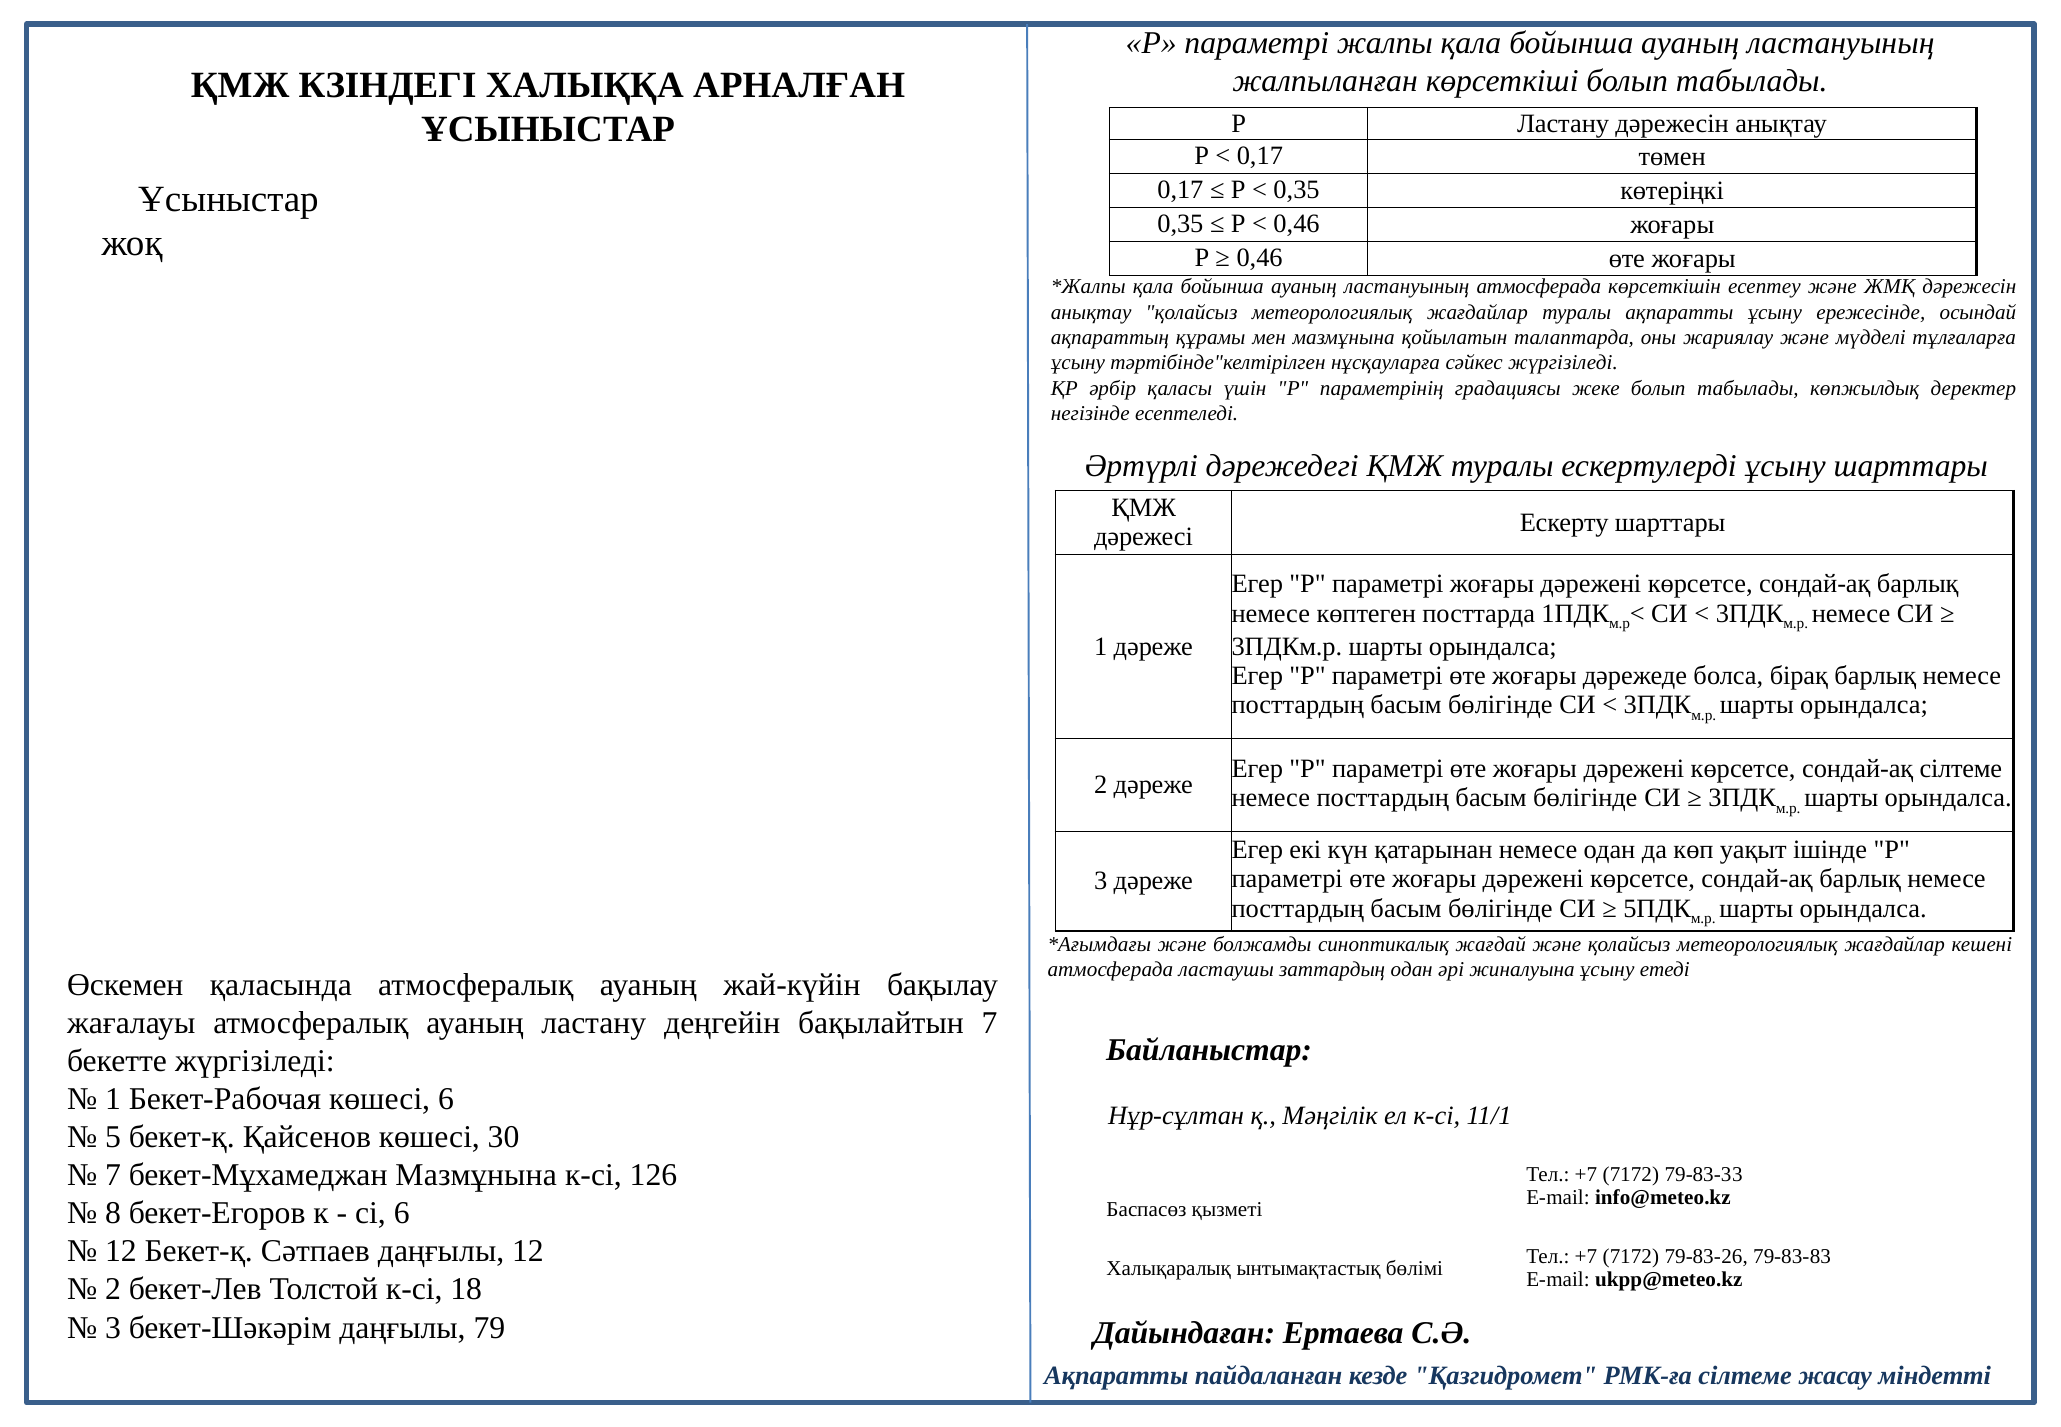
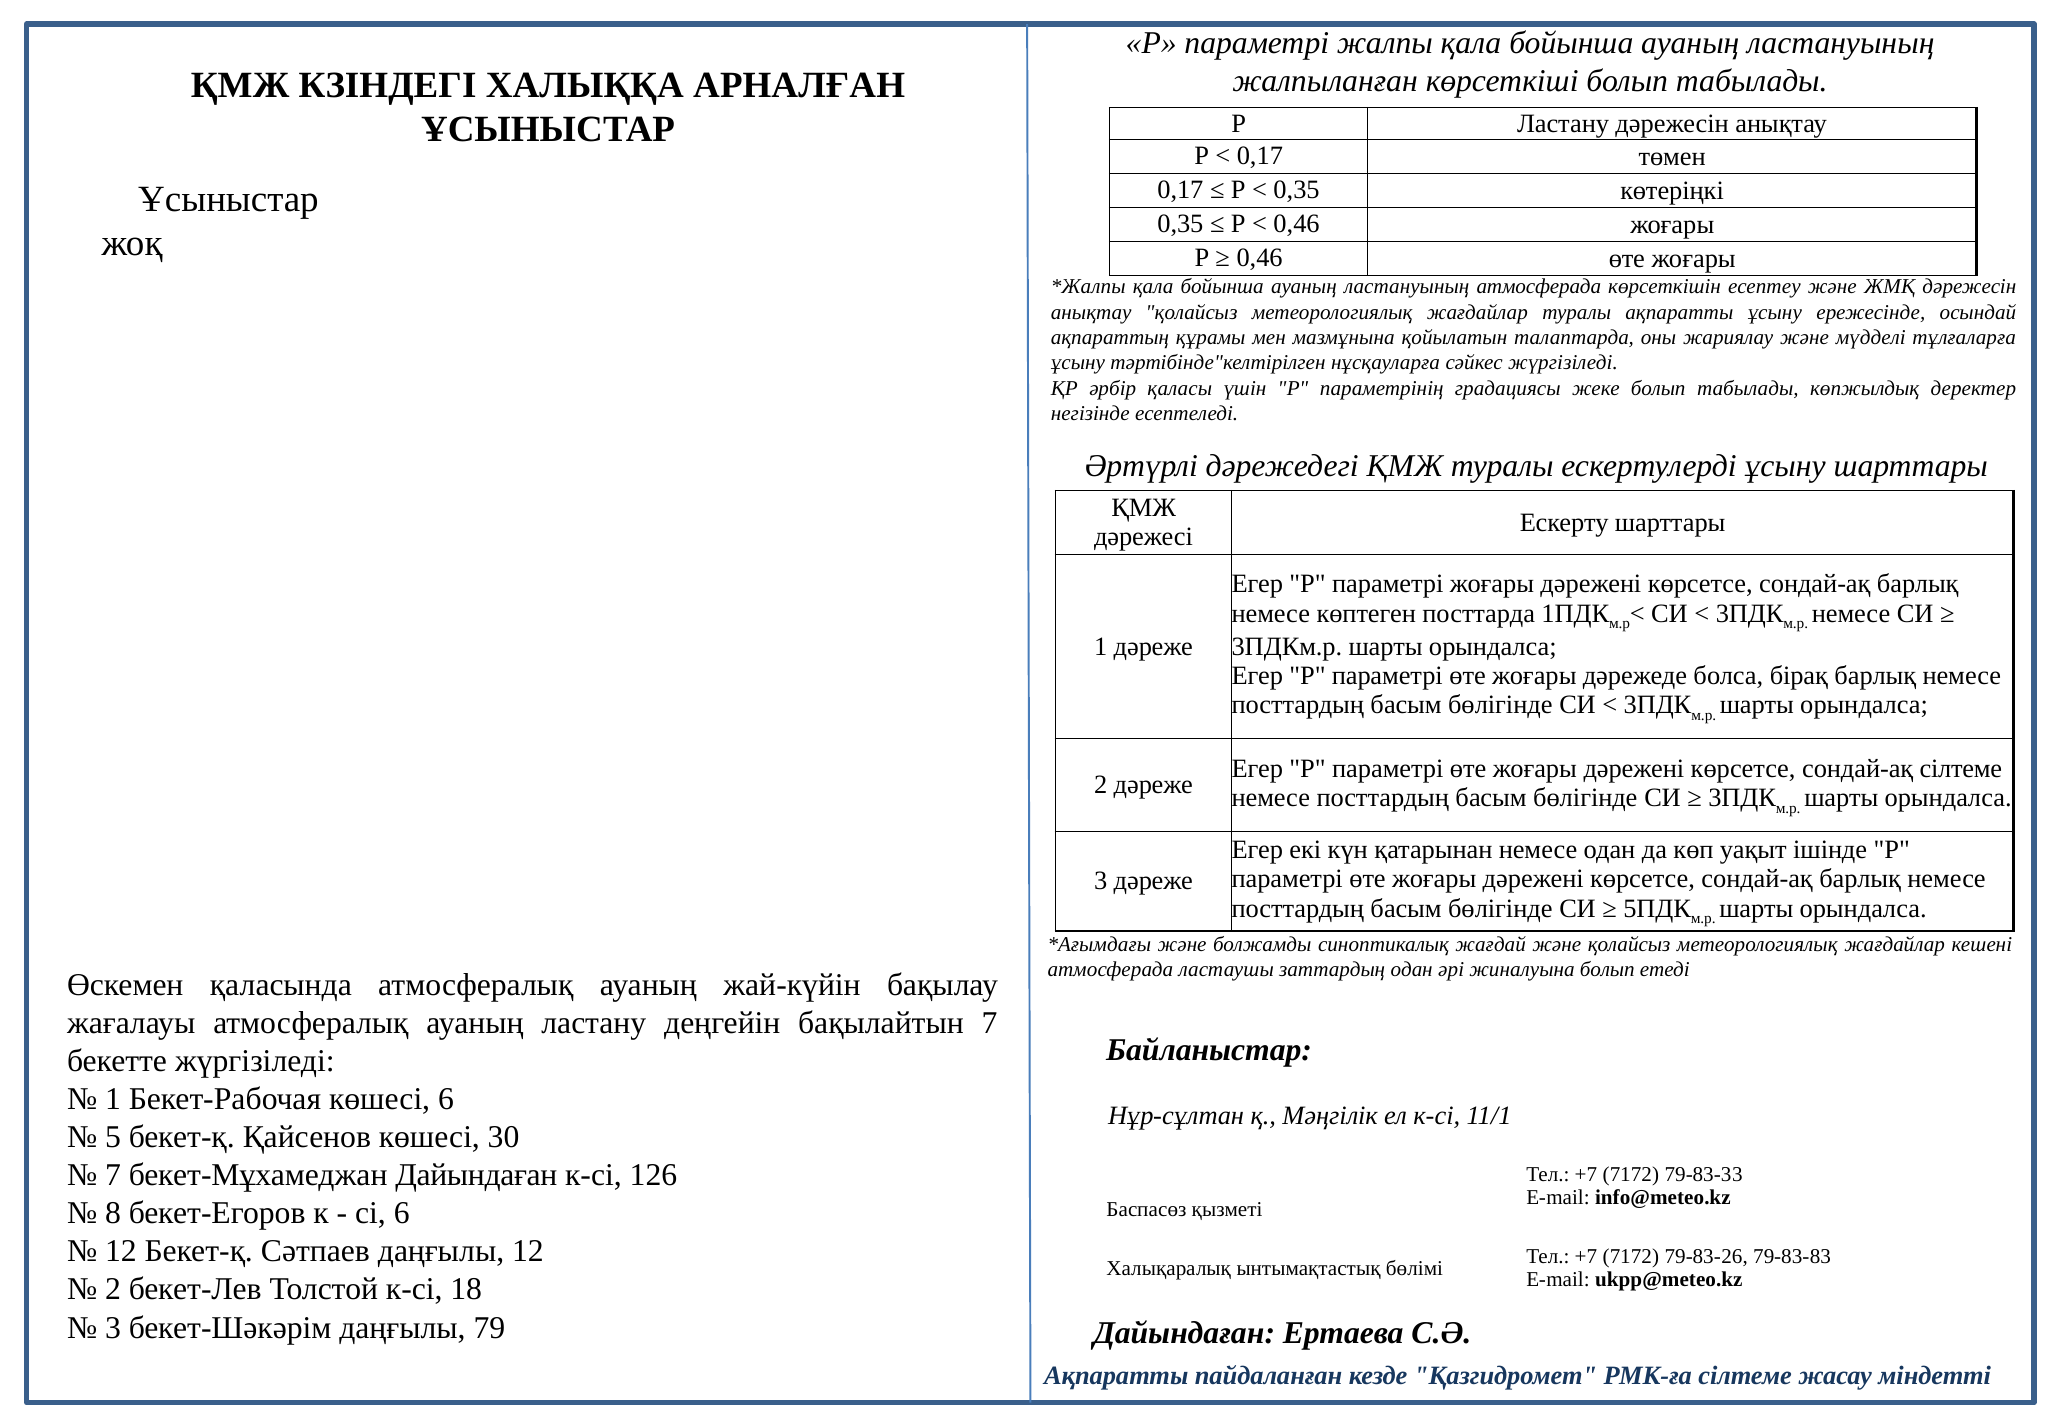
жиналуына ұсыну: ұсыну -> болып
бекет-Мұхамеджан Мазмұнына: Мазмұнына -> Дайындаған
